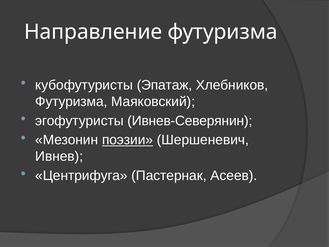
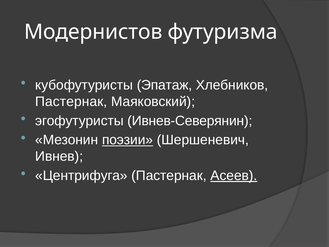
Направление: Направление -> Модернистов
Футуризма at (71, 101): Футуризма -> Пастернак
Асеев underline: none -> present
